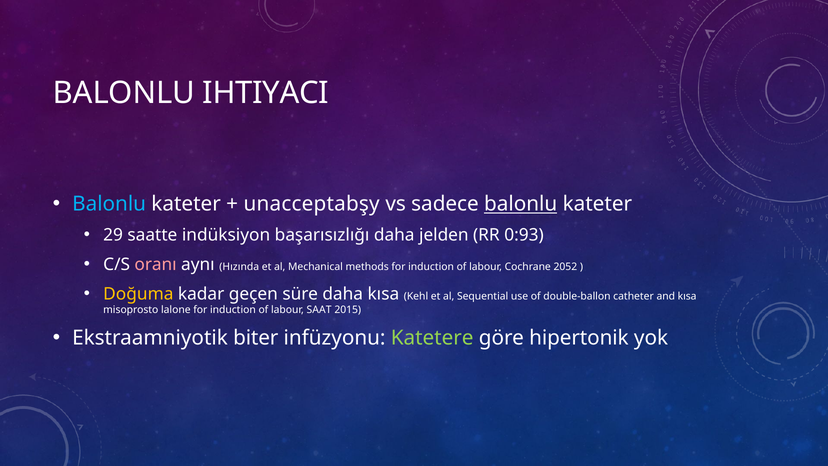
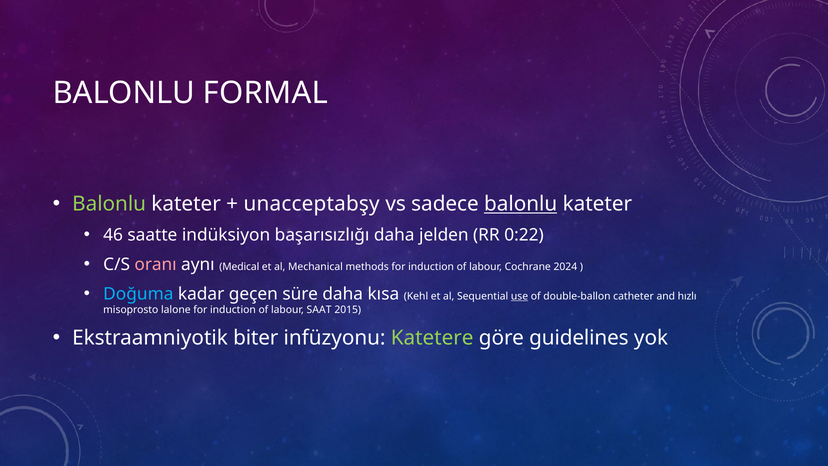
IHTIYACI: IHTIYACI -> FORMAL
Balonlu at (109, 204) colour: light blue -> light green
29: 29 -> 46
0:93: 0:93 -> 0:22
Hızında: Hızında -> Medical
2052: 2052 -> 2024
Doğuma colour: yellow -> light blue
use underline: none -> present
and kısa: kısa -> hızlı
hipertonik: hipertonik -> guidelines
